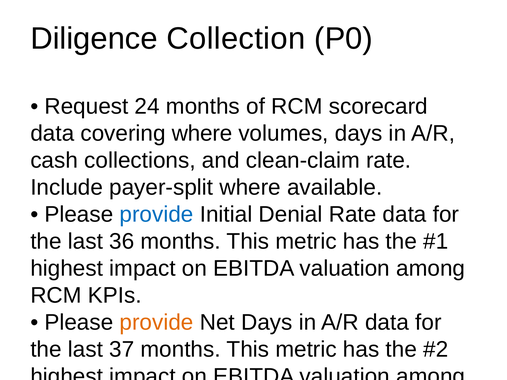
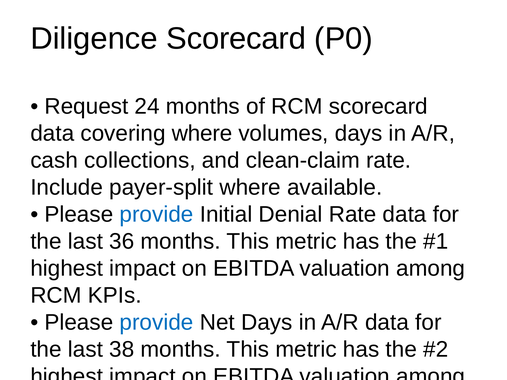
Diligence Collection: Collection -> Scorecard
provide at (157, 323) colour: orange -> blue
37: 37 -> 38
